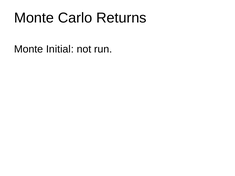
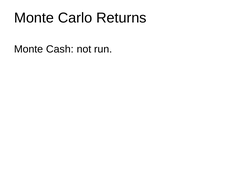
Initial: Initial -> Cash
